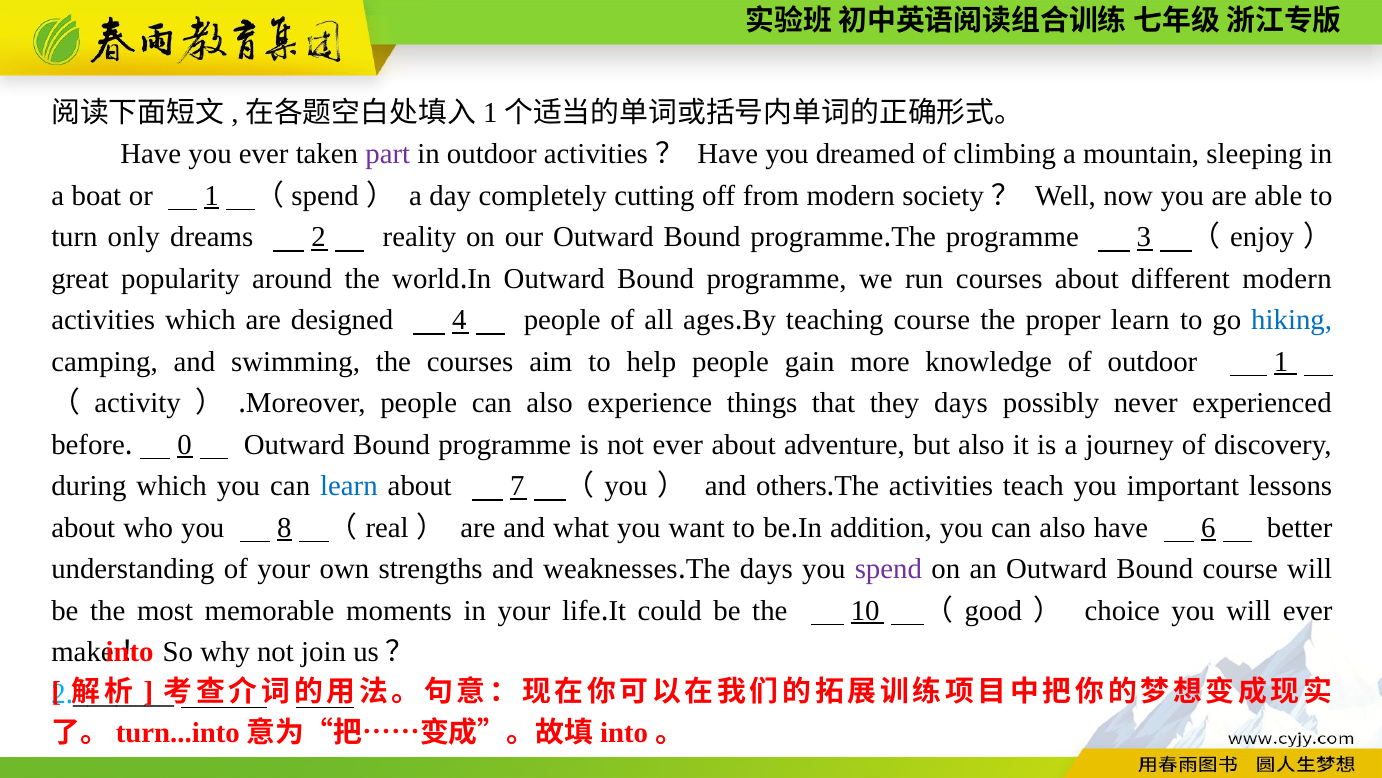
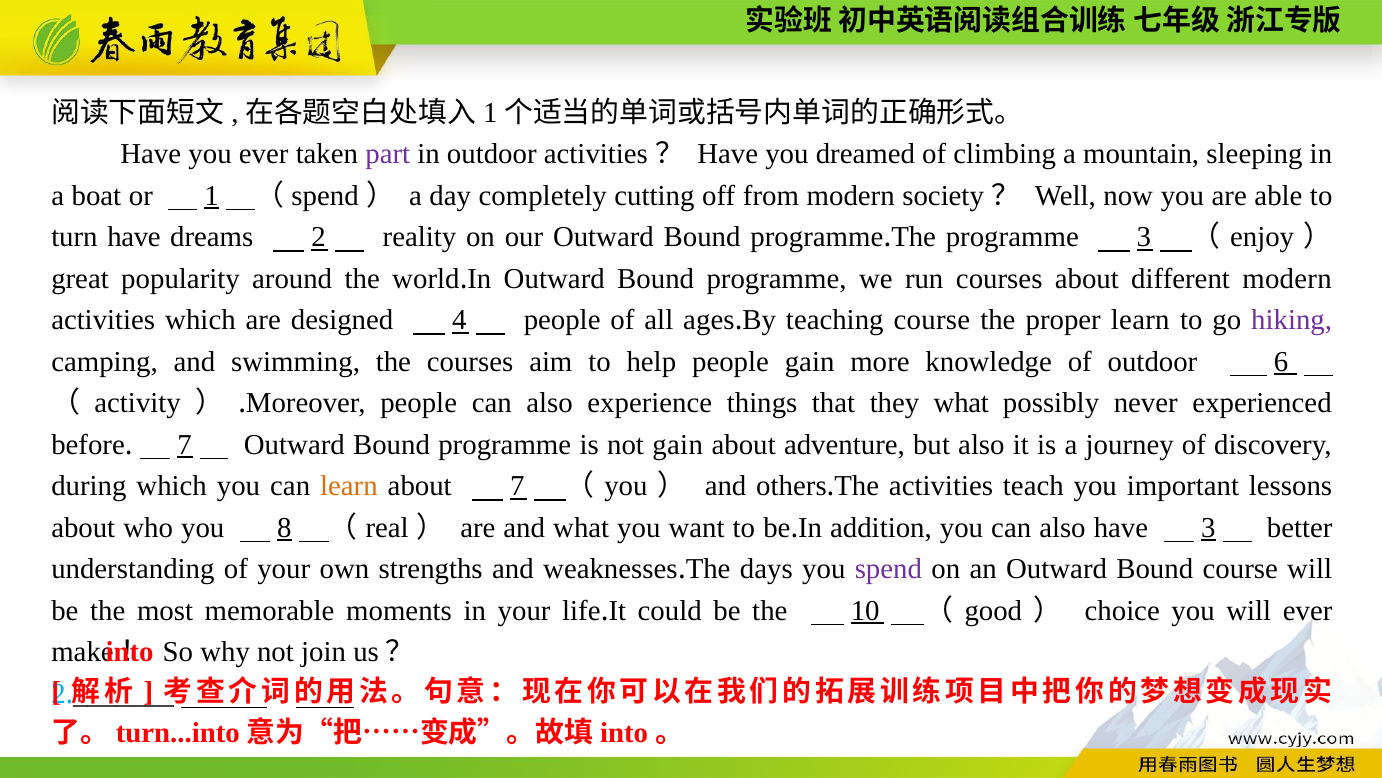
turn only: only -> have
hiking colour: blue -> purple
outdoor 1: 1 -> 6
they days: days -> what
0 at (184, 444): 0 -> 7
not ever: ever -> gain
learn at (349, 486) colour: blue -> orange
have 6: 6 -> 3
